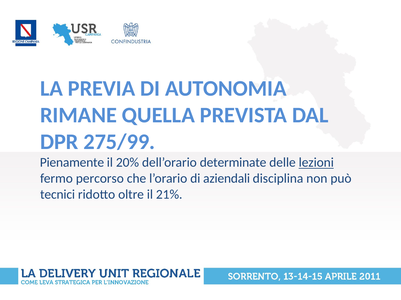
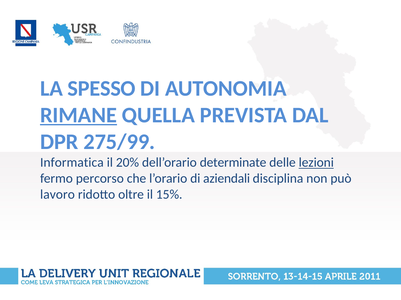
PREVIA: PREVIA -> SPESSO
RIMANE underline: none -> present
Pienamente: Pienamente -> Informatica
tecnici: tecnici -> lavoro
21%: 21% -> 15%
